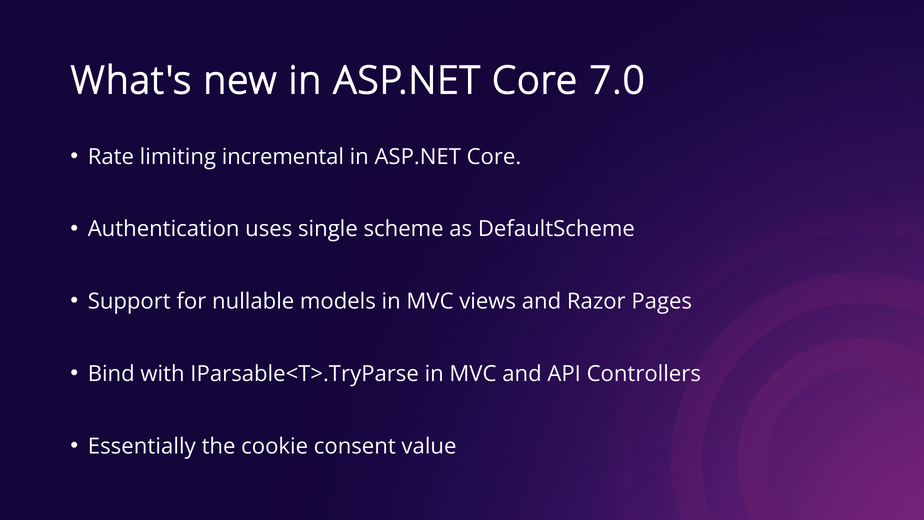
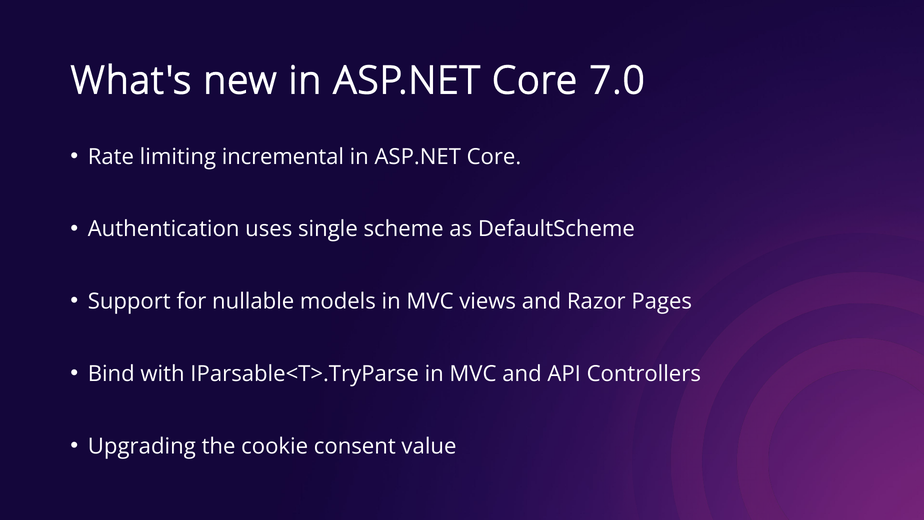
Essentially: Essentially -> Upgrading
